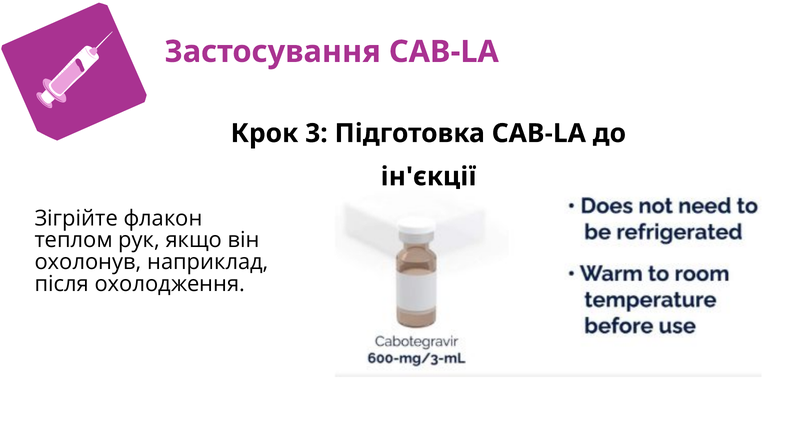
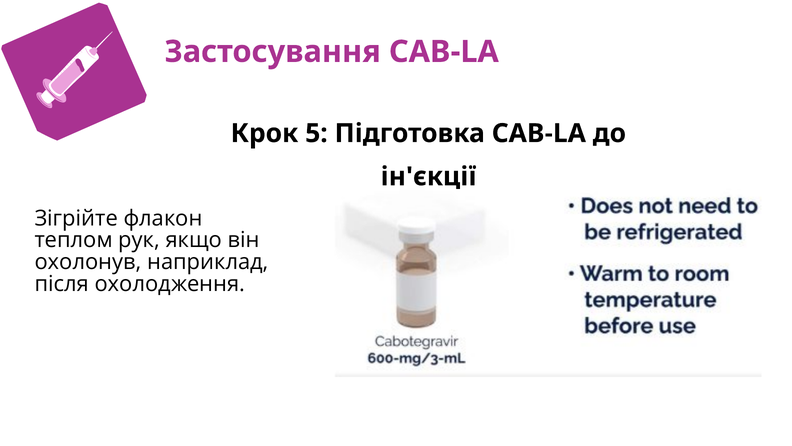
3: 3 -> 5
